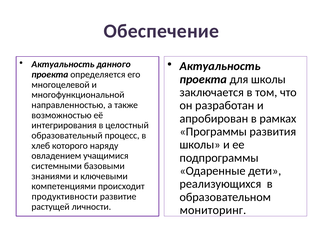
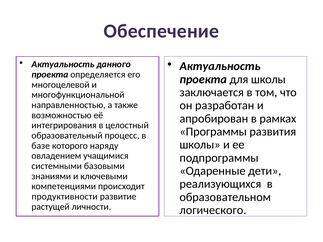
хлеб: хлеб -> базе
мониторинг: мониторинг -> логического
